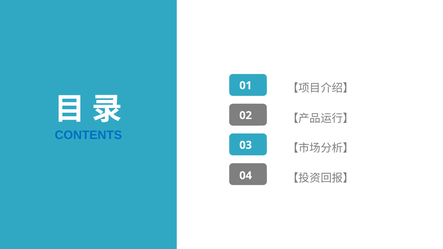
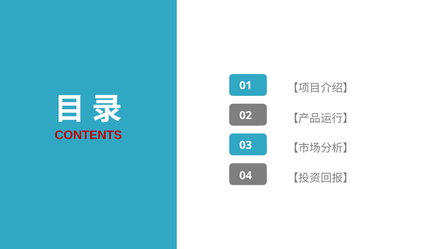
CONTENTS colour: blue -> red
